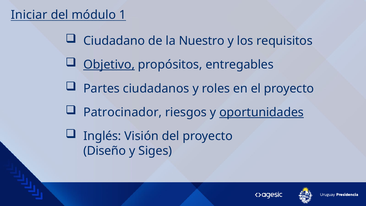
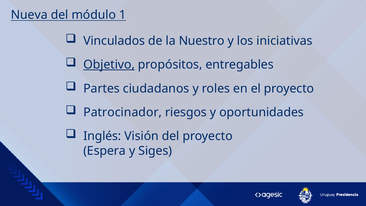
Iniciar: Iniciar -> Nueva
Ciudadano: Ciudadano -> Vinculados
requisitos: requisitos -> iniciativas
oportunidades underline: present -> none
Diseño: Diseño -> Espera
